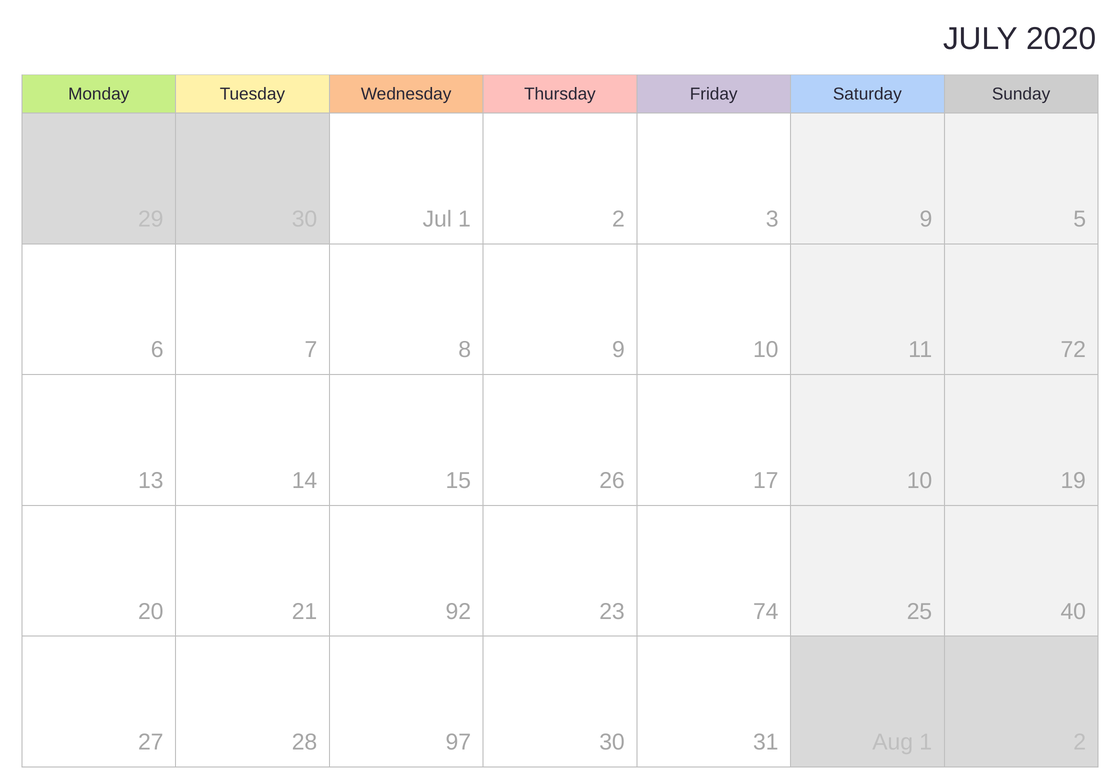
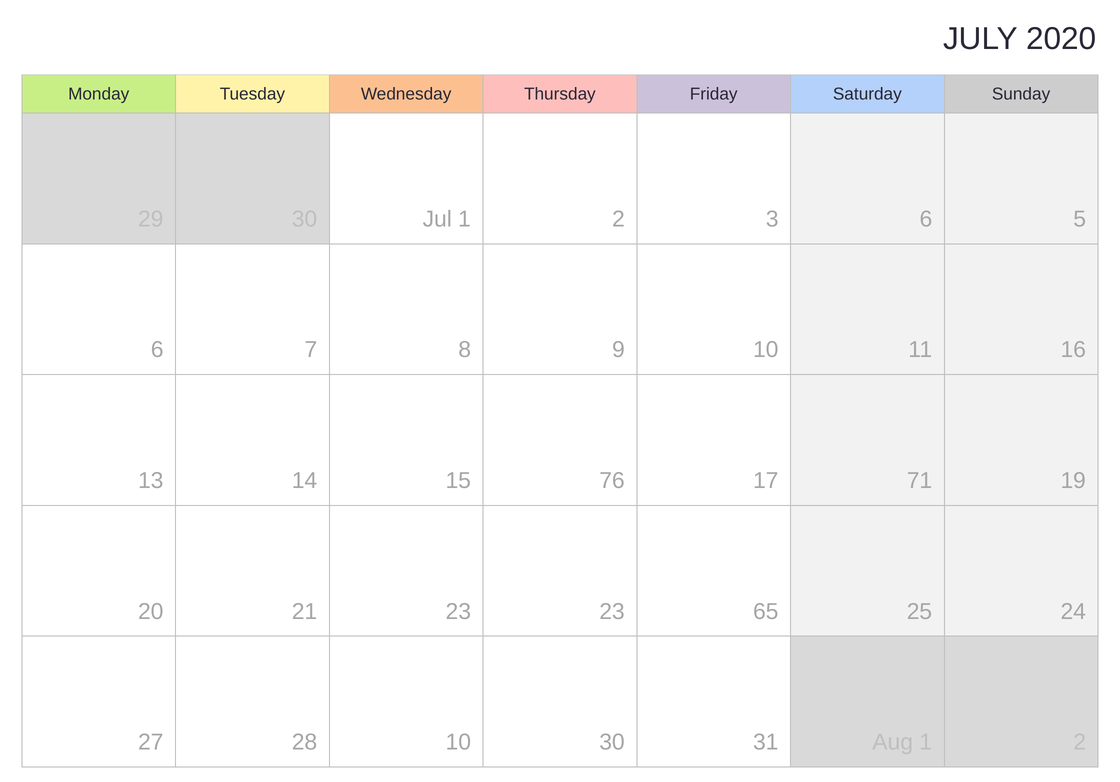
3 9: 9 -> 6
72: 72 -> 16
26: 26 -> 76
17 10: 10 -> 71
21 92: 92 -> 23
74: 74 -> 65
40: 40 -> 24
28 97: 97 -> 10
